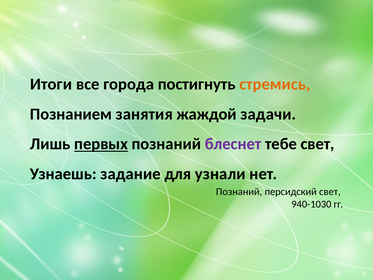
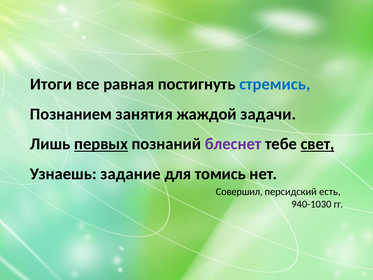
города: города -> равная
стремись colour: orange -> blue
свет at (318, 144) underline: none -> present
узнали: узнали -> томись
Познаний at (239, 192): Познаний -> Совершил
персидский свет: свет -> есть
